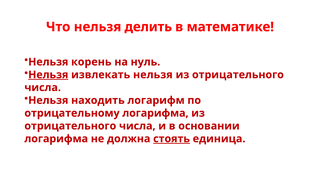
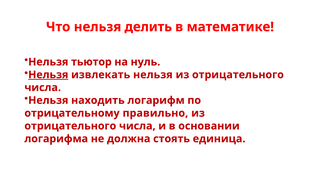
корень: корень -> тьютор
отрицательному логарифма: логарифма -> правильно
стоять underline: present -> none
